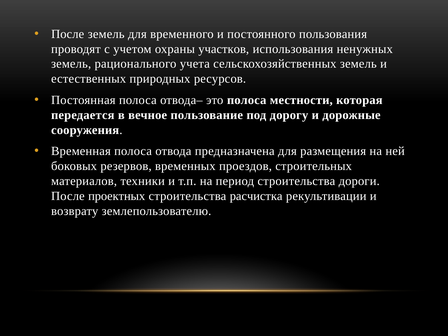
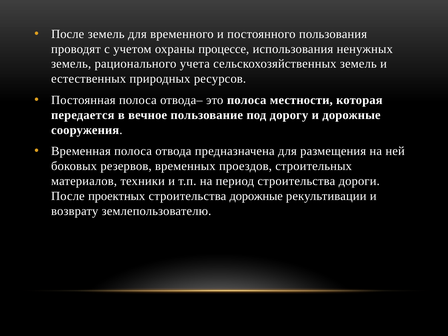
участков: участков -> процессе
строительства расчистка: расчистка -> дорожные
